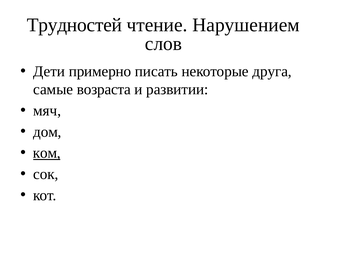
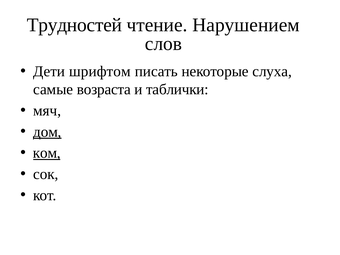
примерно: примерно -> шрифтом
друга: друга -> слуха
развитии: развитии -> таблички
дом underline: none -> present
